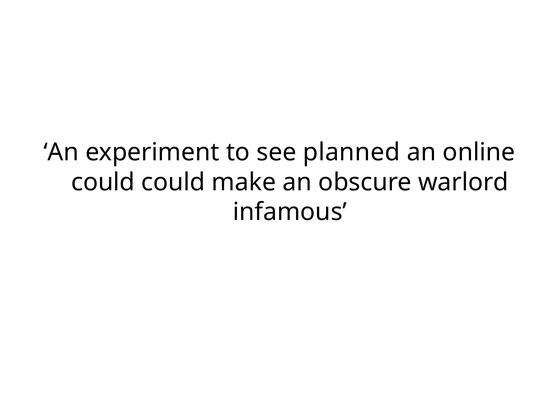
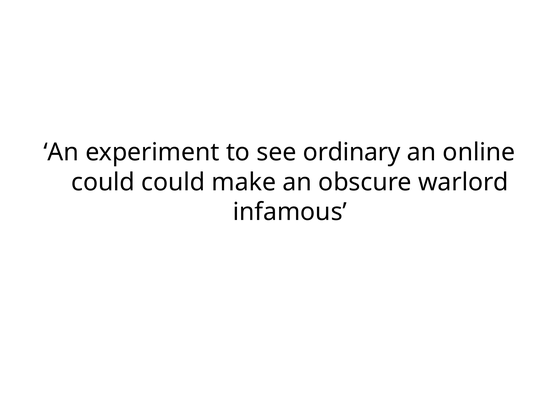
planned: planned -> ordinary
